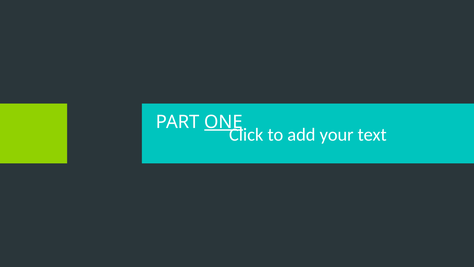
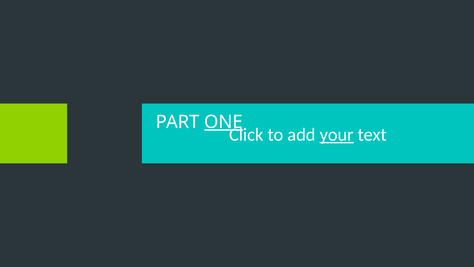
your underline: none -> present
